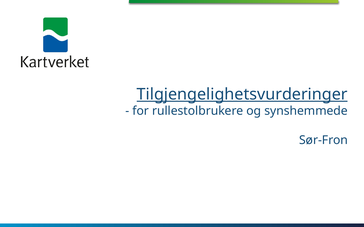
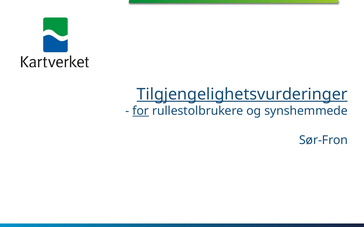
for underline: none -> present
